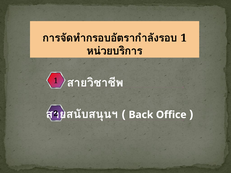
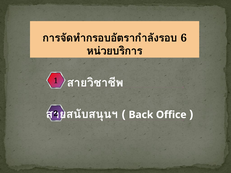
1 at (184, 38): 1 -> 6
